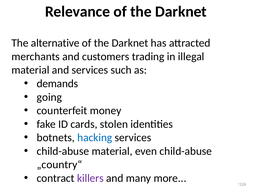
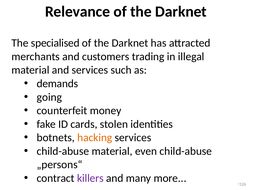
alternative: alternative -> specialised
hacking colour: blue -> orange
„country“: „country“ -> „persons“
